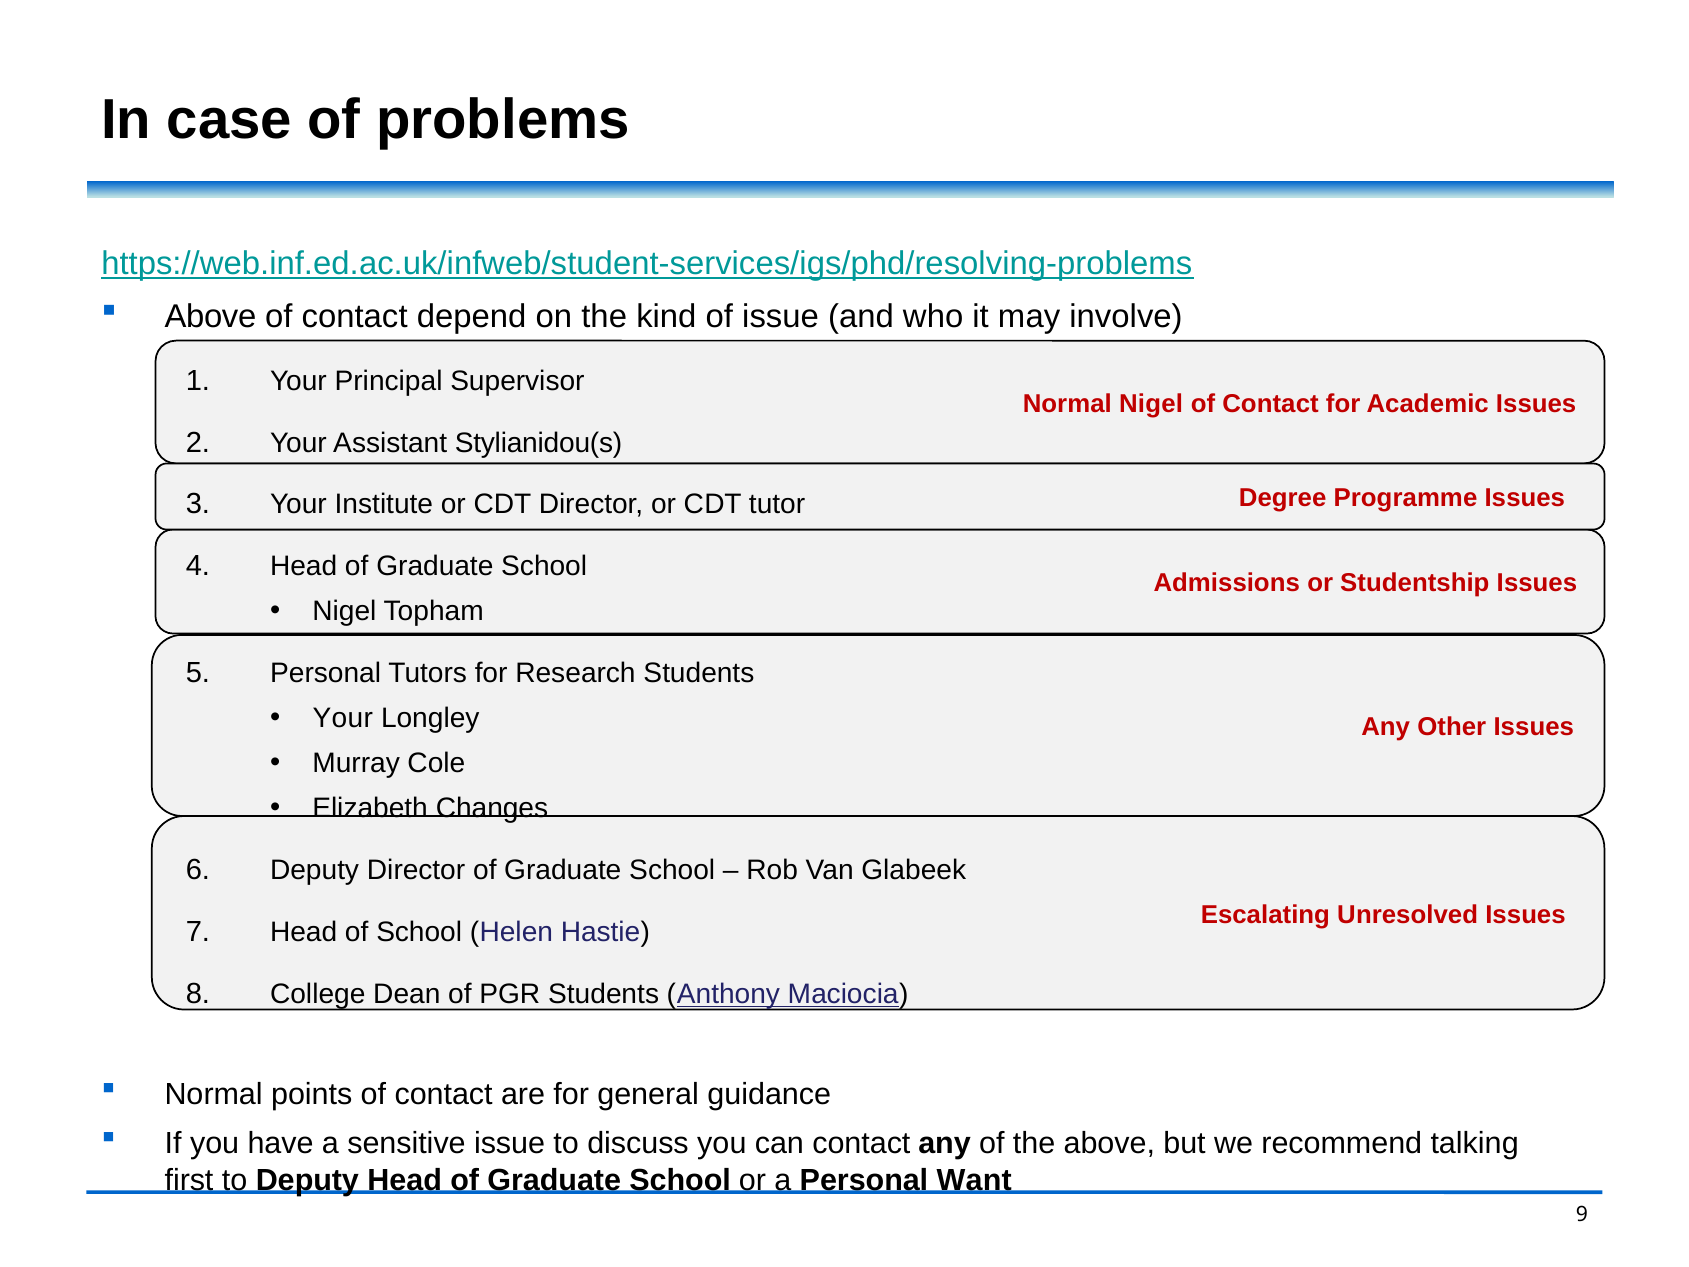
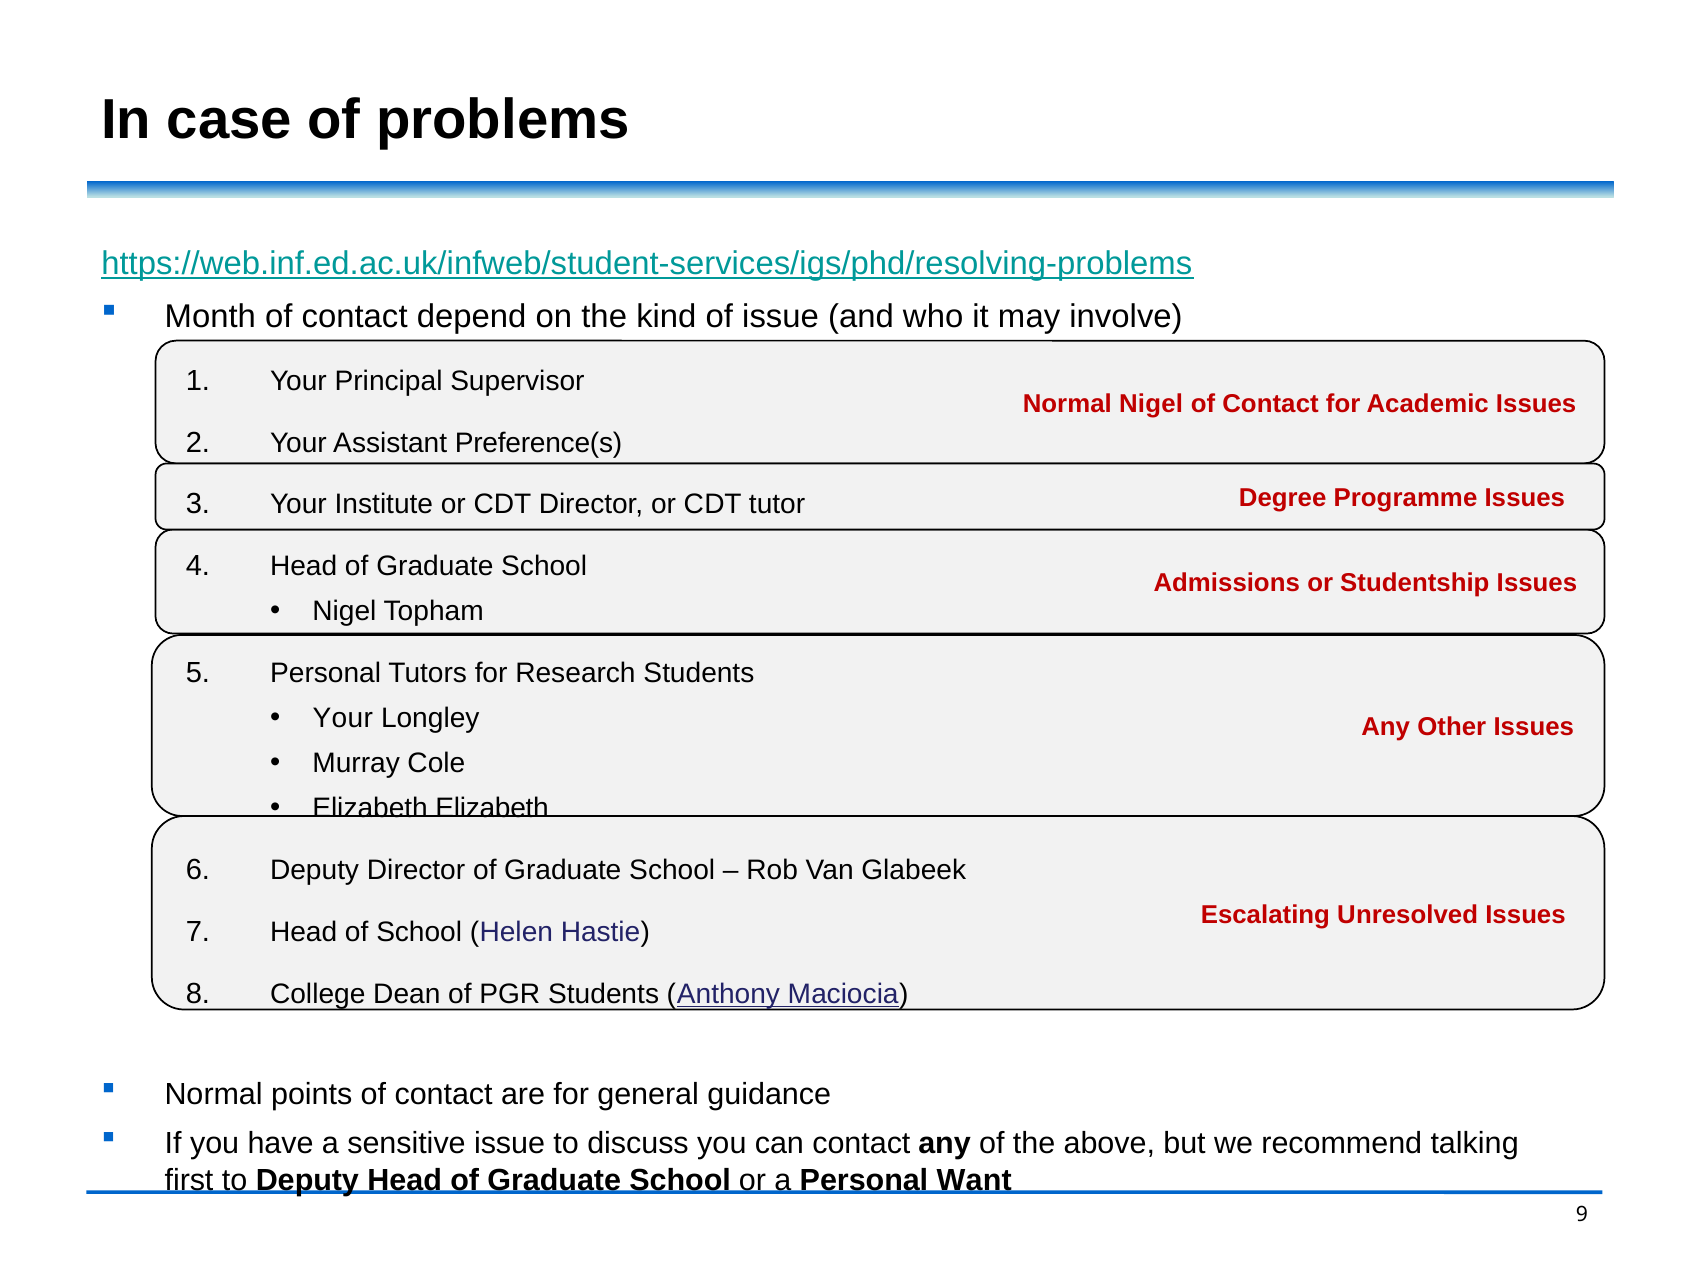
Above at (210, 316): Above -> Month
Stylianidou(s: Stylianidou(s -> Preference(s
Elizabeth Changes: Changes -> Elizabeth
